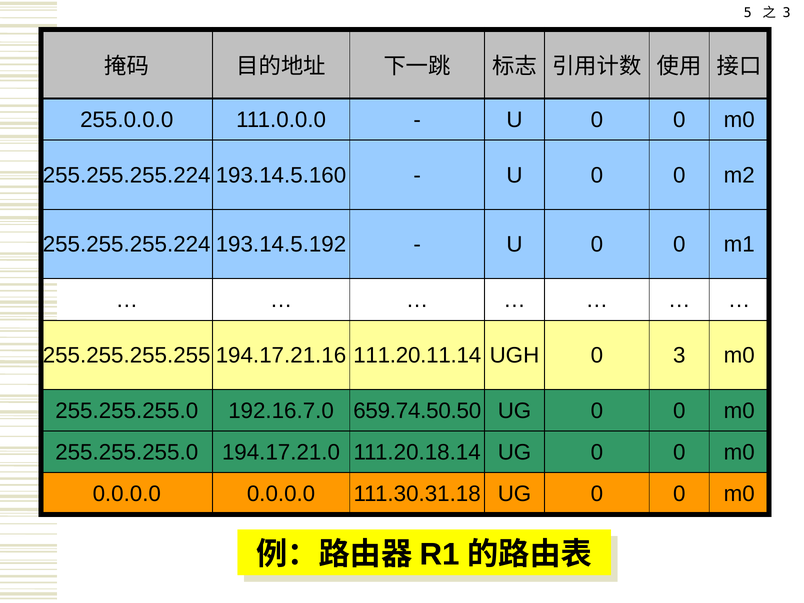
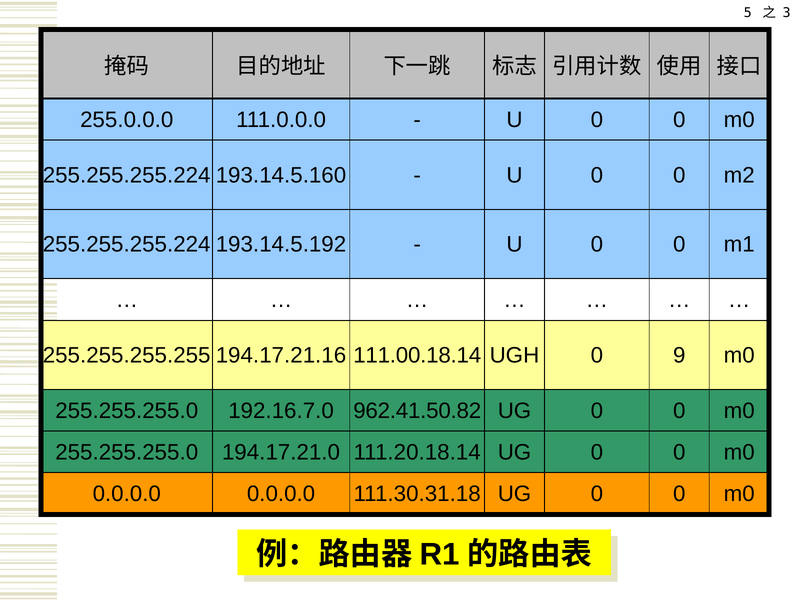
111.20.11.14: 111.20.11.14 -> 111.00.18.14
0 3: 3 -> 9
659.74.50.50: 659.74.50.50 -> 962.41.50.82
